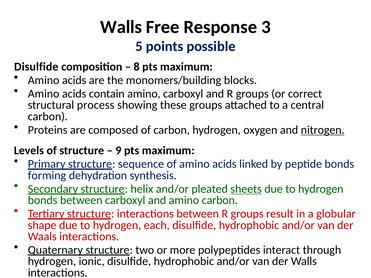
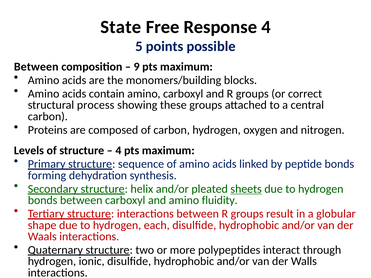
Walls at (121, 27): Walls -> State
Response 3: 3 -> 4
Disulfide at (36, 67): Disulfide -> Between
8: 8 -> 9
nitrogen underline: present -> none
9 at (118, 151): 9 -> 4
amino carbon: carbon -> fluidity
